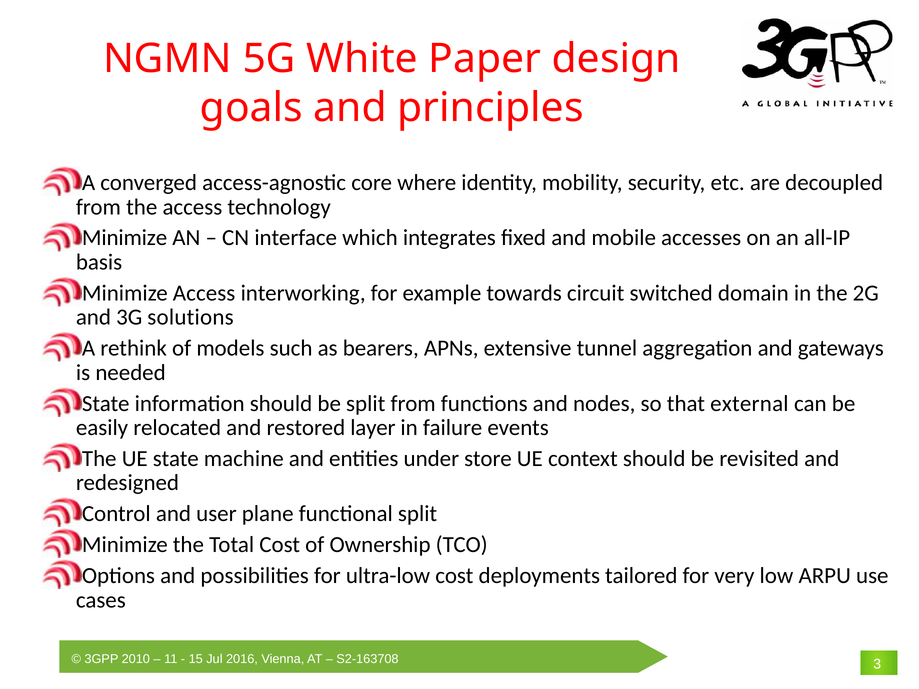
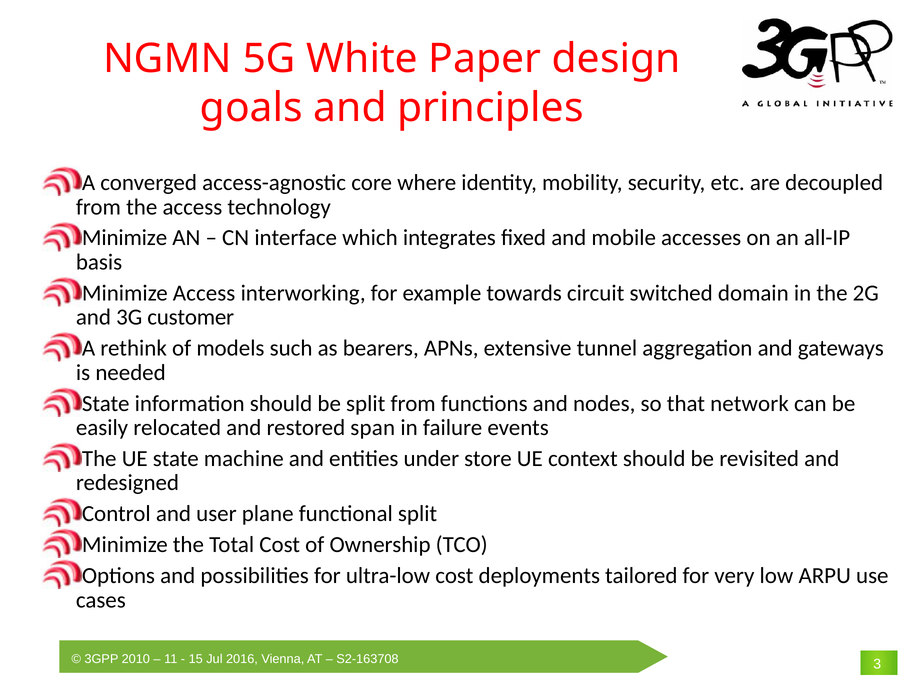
solutions: solutions -> customer
external: external -> network
layer: layer -> span
